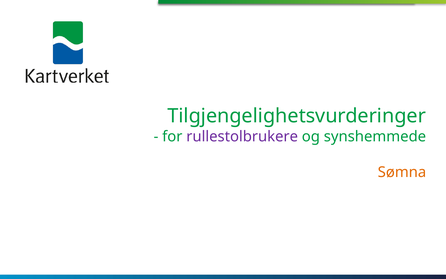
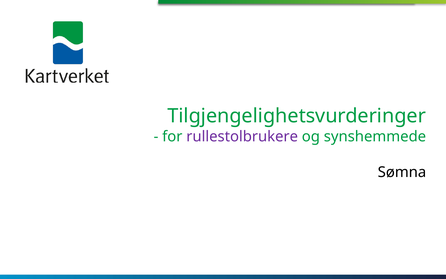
Sømna colour: orange -> black
